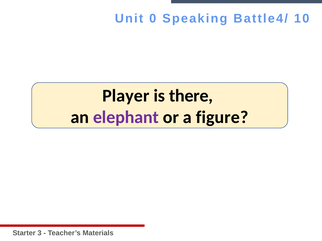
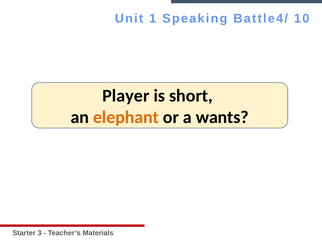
0: 0 -> 1
there: there -> short
elephant colour: purple -> orange
figure: figure -> wants
